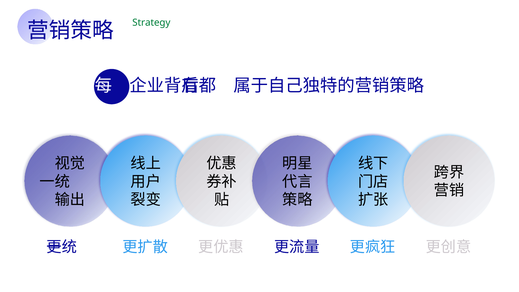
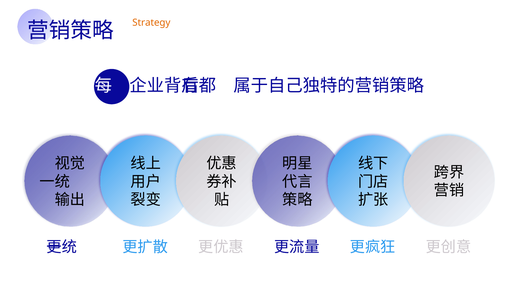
Strategy colour: green -> orange
